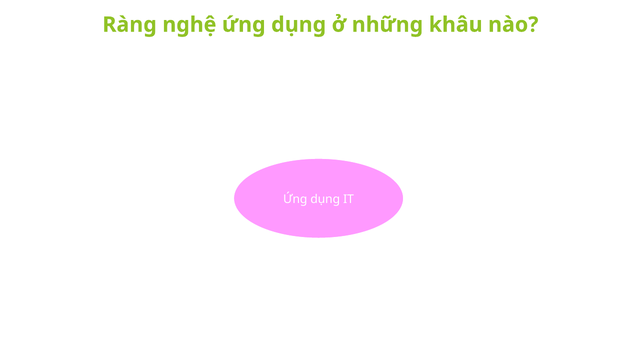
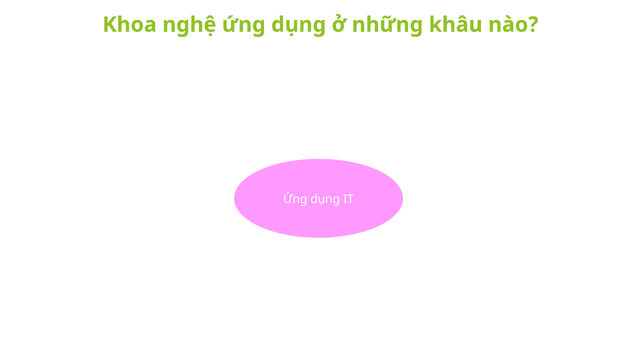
Ràng: Ràng -> Khoa
